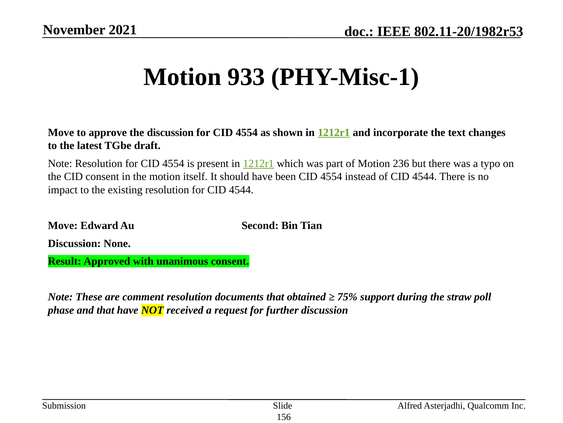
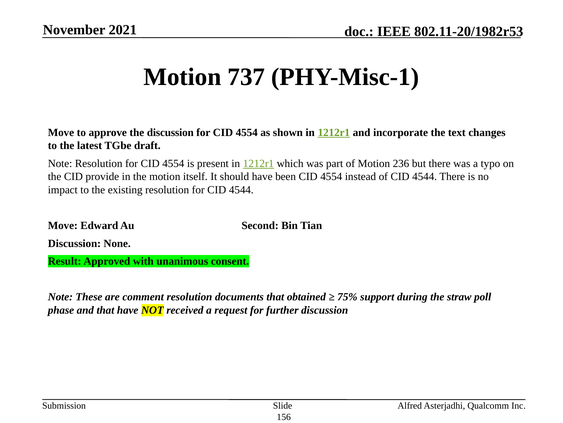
933: 933 -> 737
CID consent: consent -> provide
